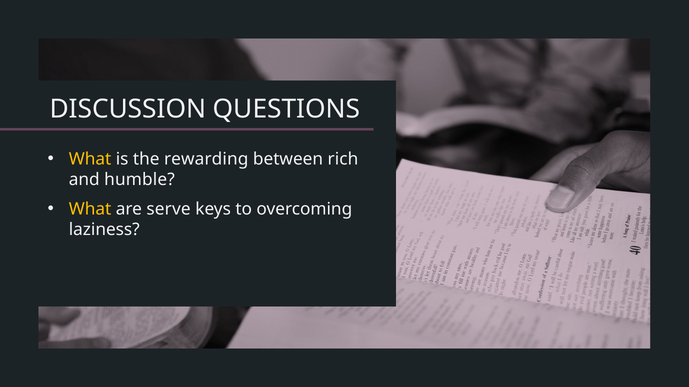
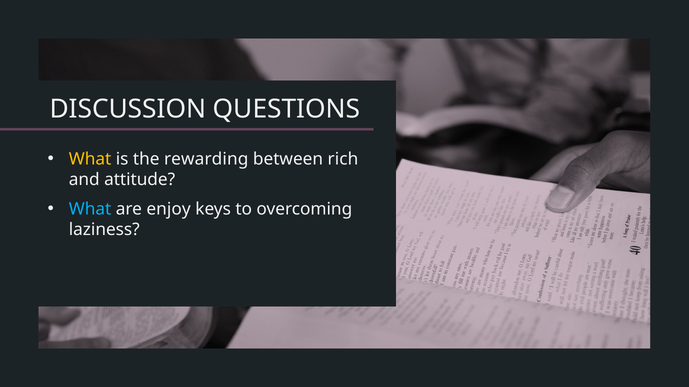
humble: humble -> attitude
What at (90, 209) colour: yellow -> light blue
serve: serve -> enjoy
